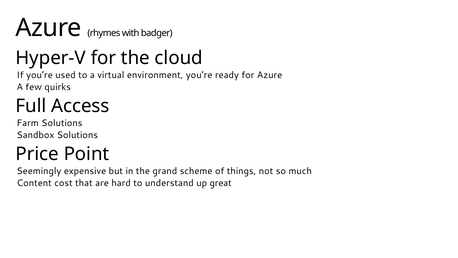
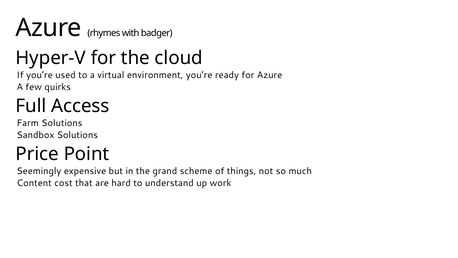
great: great -> work
